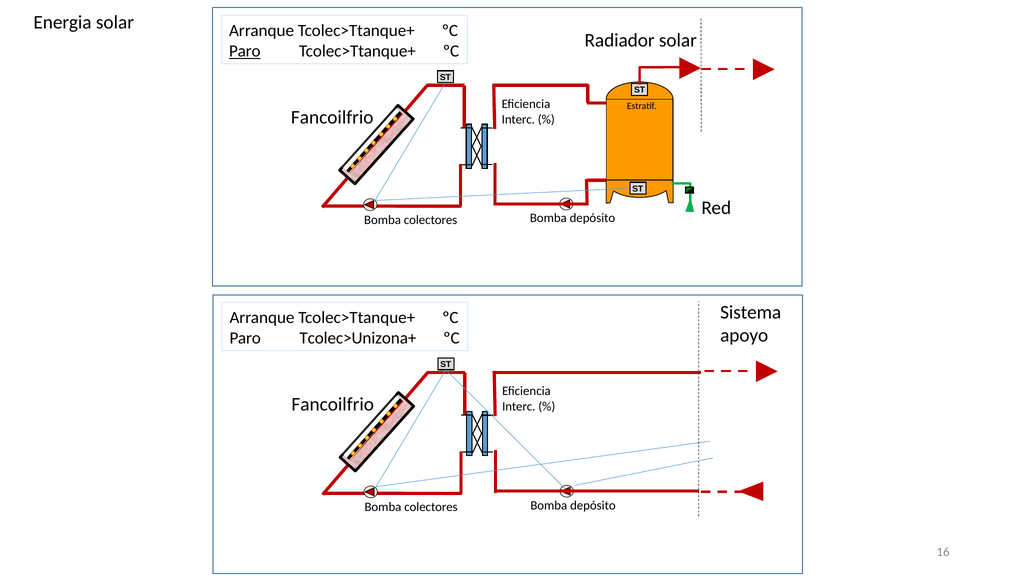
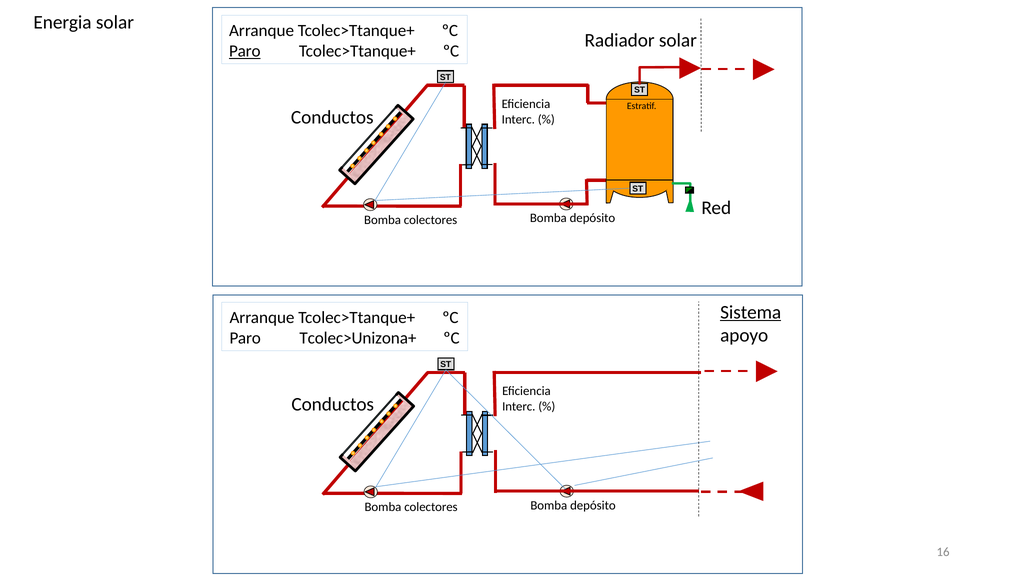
Fancoilfrio at (332, 117): Fancoilfrio -> Conductos
Sistema underline: none -> present
Fancoilfrio at (333, 405): Fancoilfrio -> Conductos
